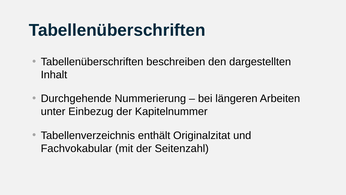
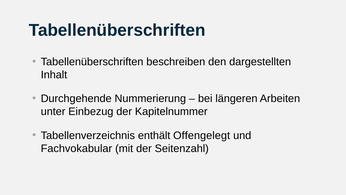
Originalzitat: Originalzitat -> Offengelegt
